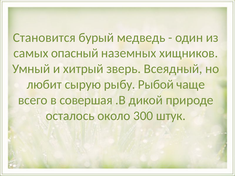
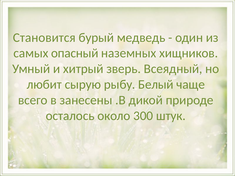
Рыбой: Рыбой -> Белый
совершая: совершая -> занесены
